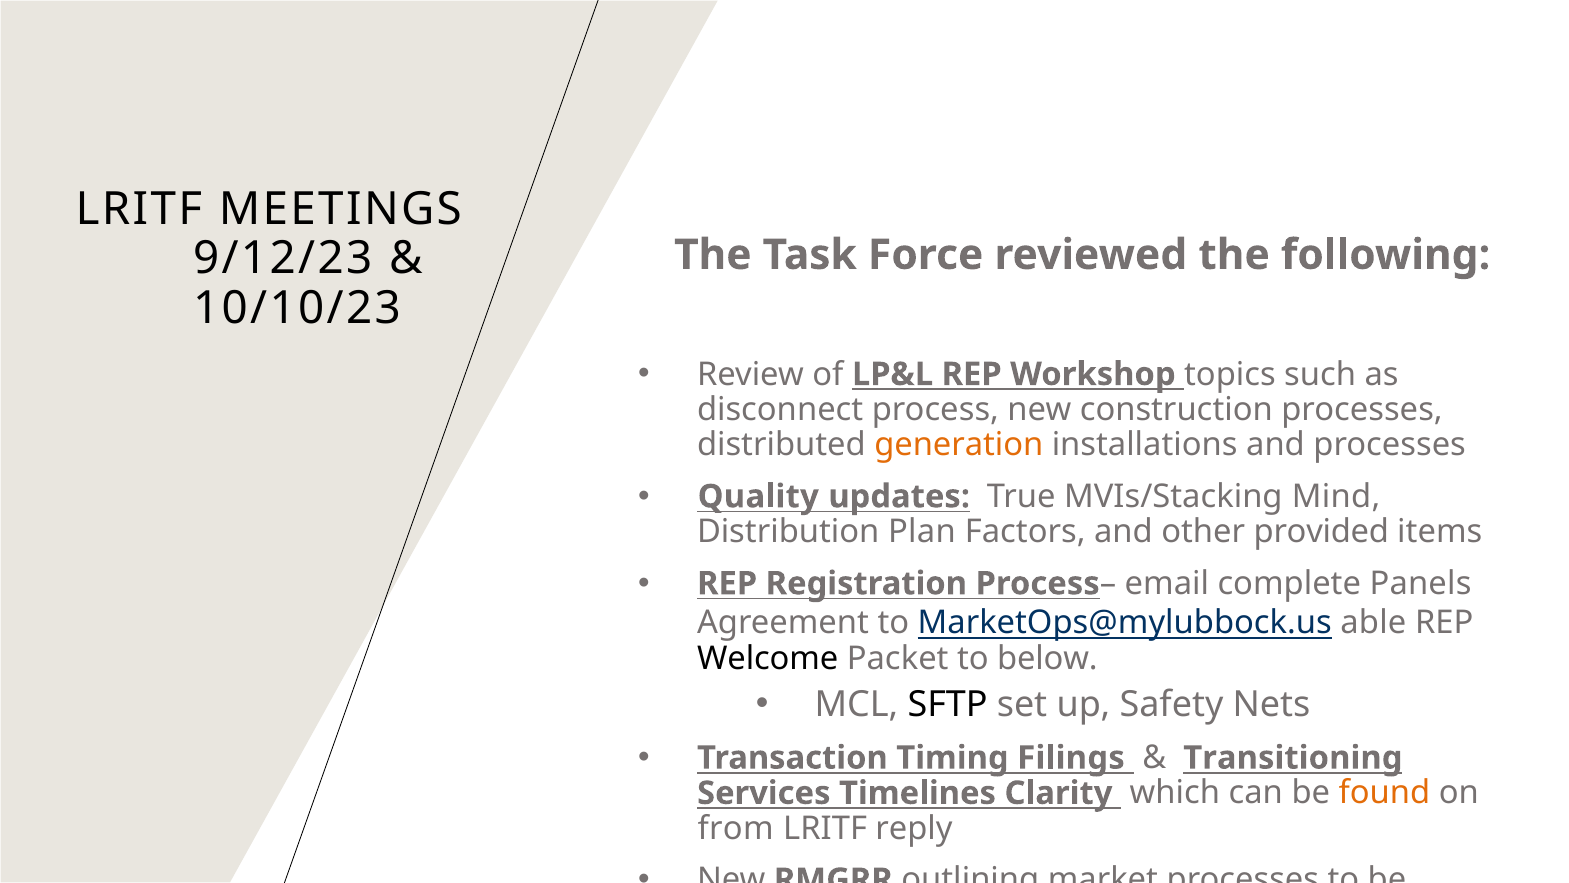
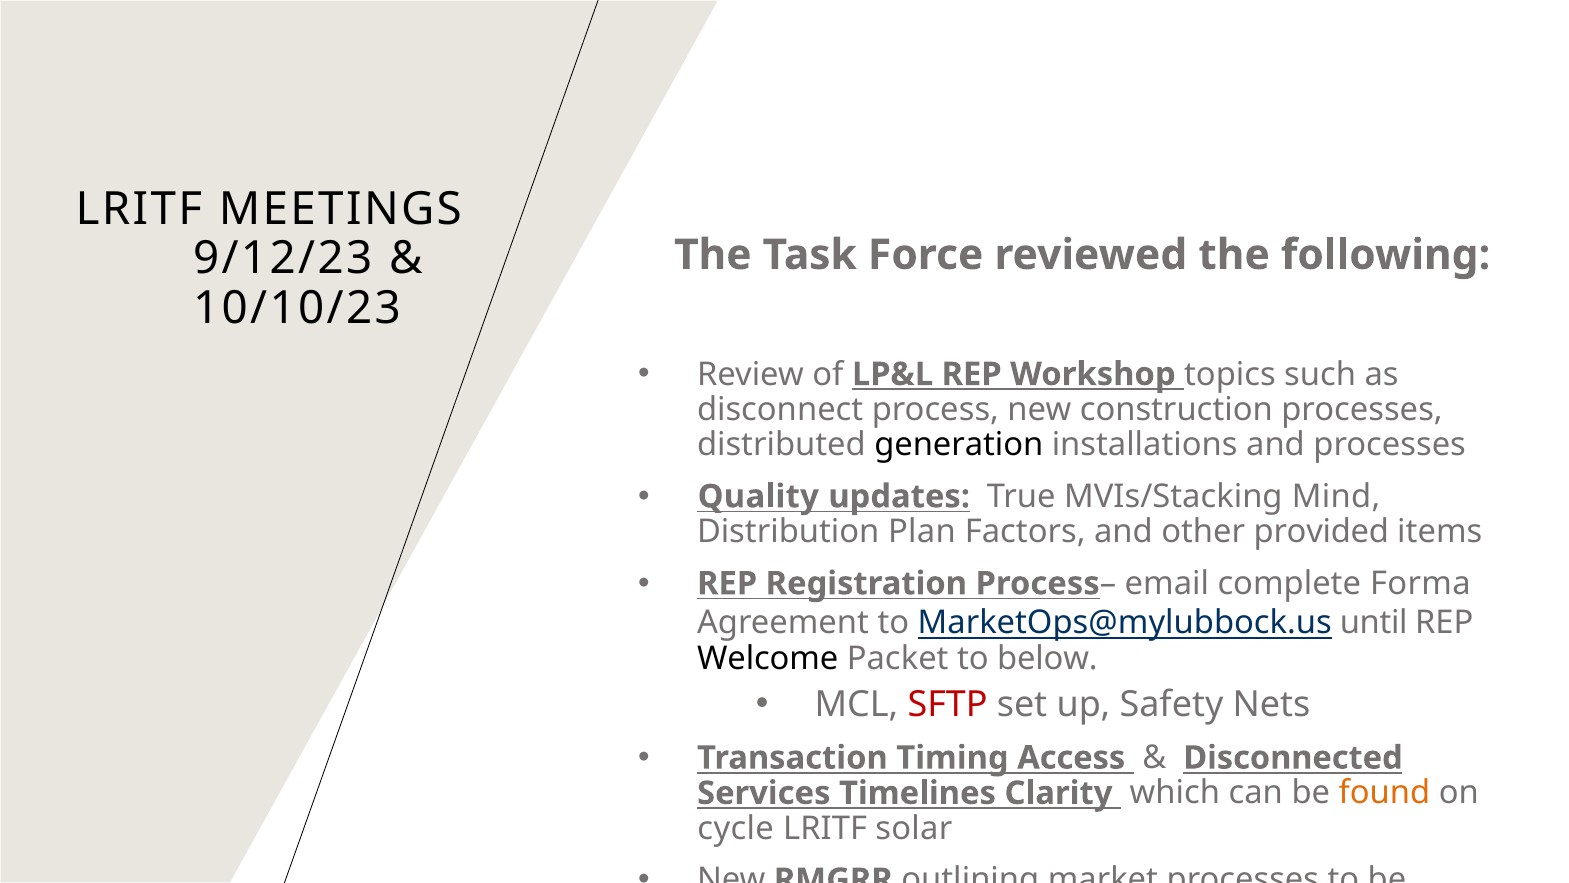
generation colour: orange -> black
Panels: Panels -> Forma
able: able -> until
SFTP colour: black -> red
Filings: Filings -> Access
Transitioning: Transitioning -> Disconnected
from: from -> cycle
reply: reply -> solar
